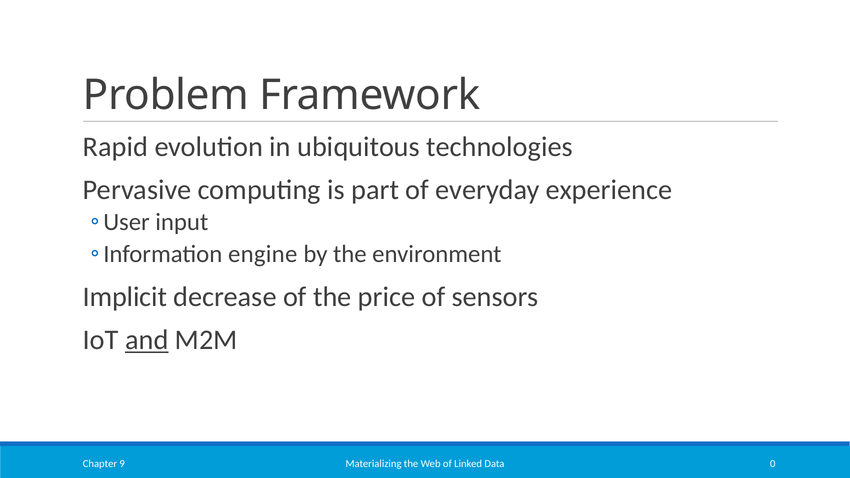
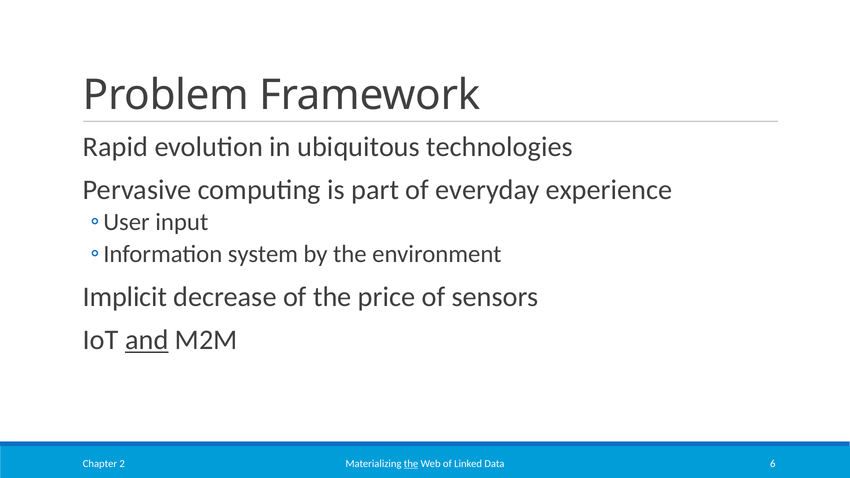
engine: engine -> system
the at (411, 464) underline: none -> present
0: 0 -> 6
9: 9 -> 2
